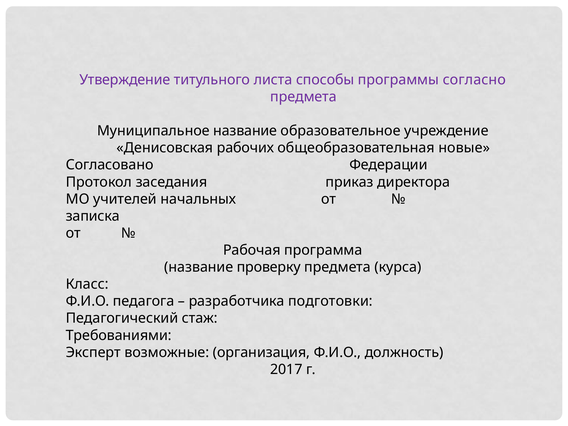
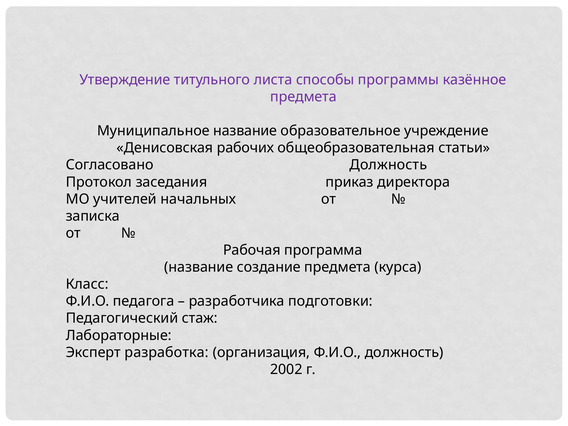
согласно: согласно -> казённое
новые: новые -> статьи
Согласовано Федерации: Федерации -> Должность
проверку: проверку -> создание
Требованиями: Требованиями -> Лабораторные
возможные: возможные -> разработка
2017: 2017 -> 2002
